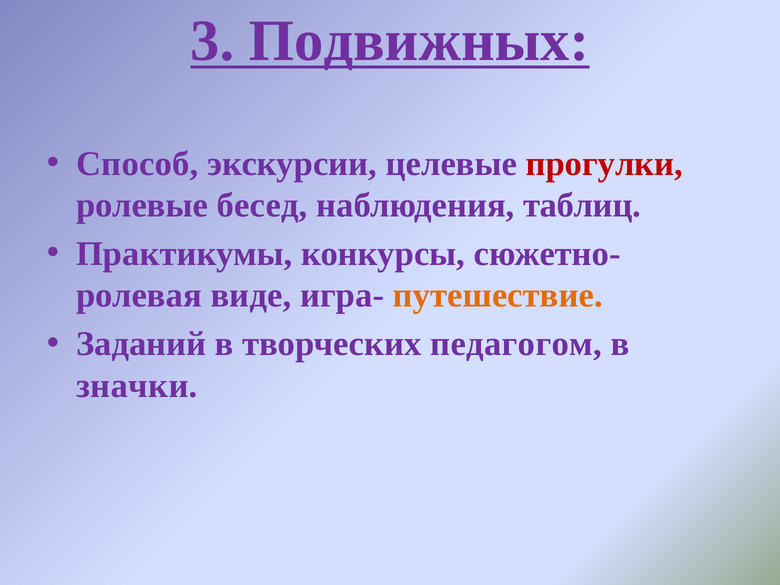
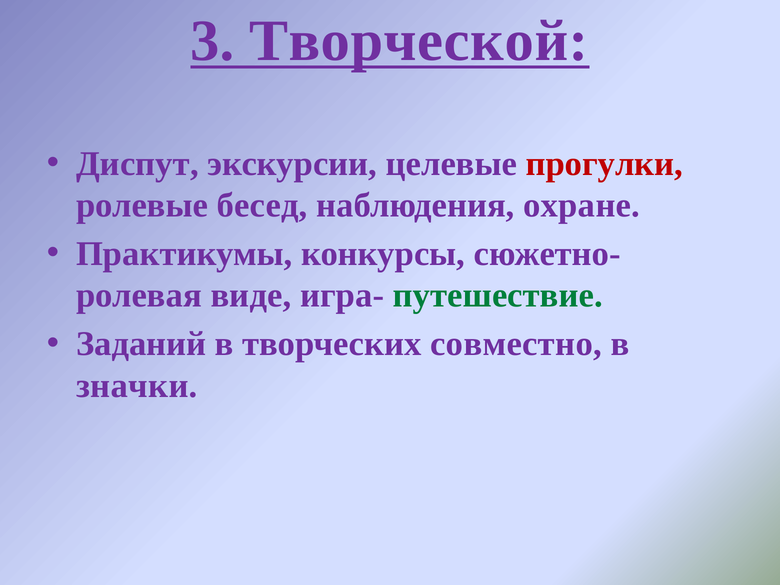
Подвижных: Подвижных -> Творческой
Способ: Способ -> Диспут
таблиц: таблиц -> охране
путешествие colour: orange -> green
педагогом: педагогом -> совместно
